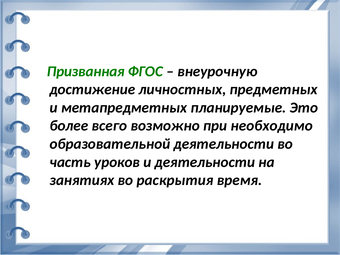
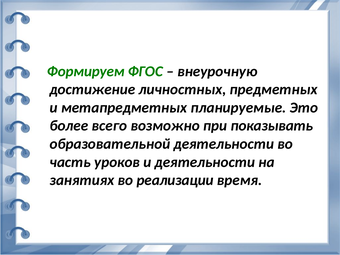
Призванная: Призванная -> Формируем
необходимо: необходимо -> показывать
раскрытия: раскрытия -> реализации
